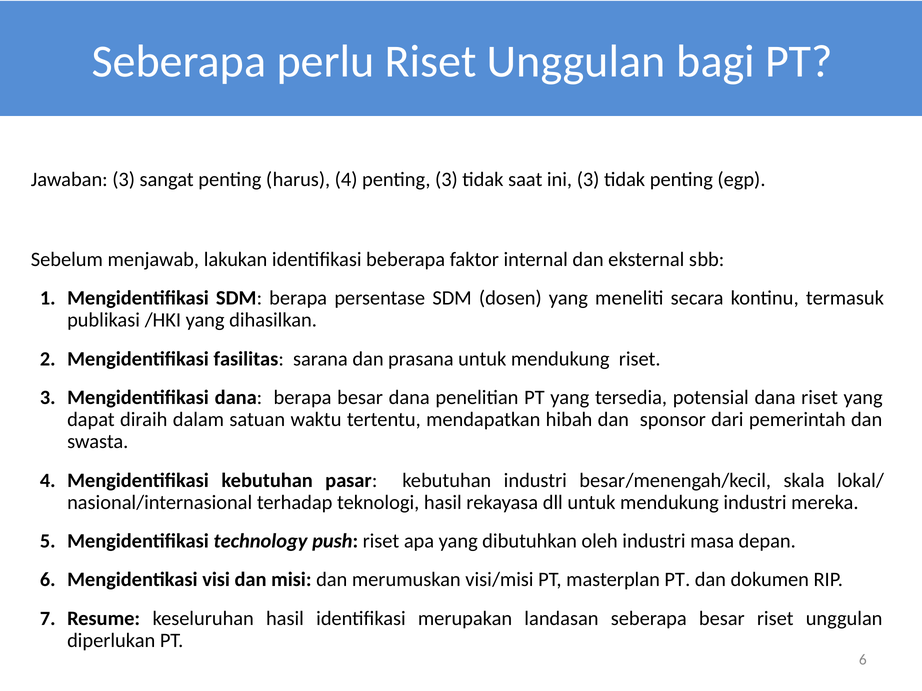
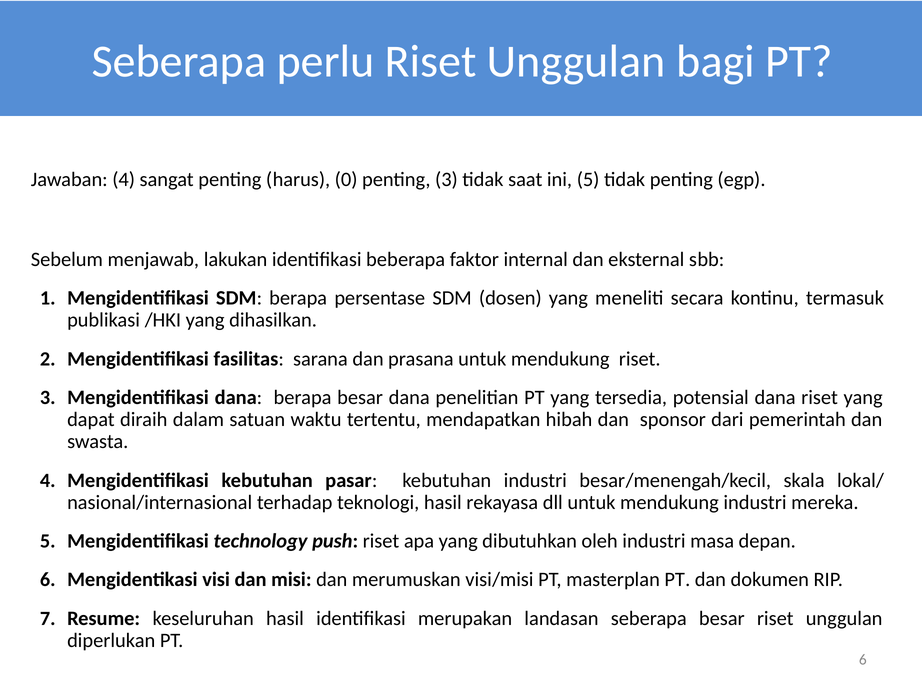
Jawaban 3: 3 -> 4
harus 4: 4 -> 0
ini 3: 3 -> 5
